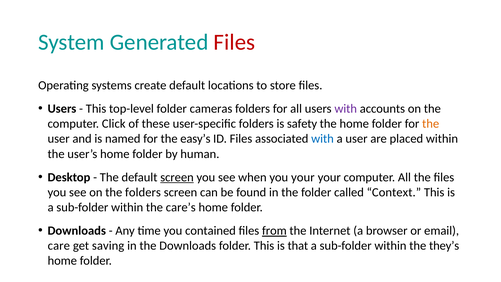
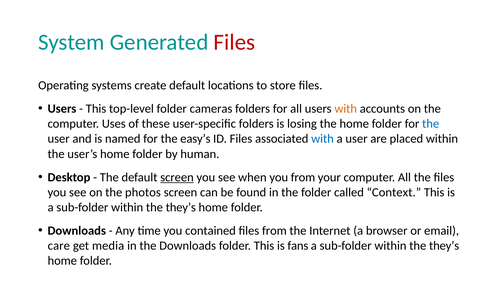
with at (346, 109) colour: purple -> orange
Click: Click -> Uses
safety: safety -> losing
the at (431, 124) colour: orange -> blue
you your: your -> from
the folders: folders -> photos
care’s at (181, 207): care’s -> they’s
from at (274, 231) underline: present -> none
saving: saving -> media
that: that -> fans
